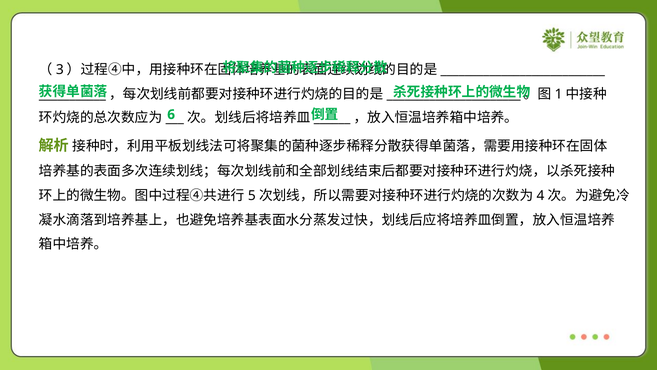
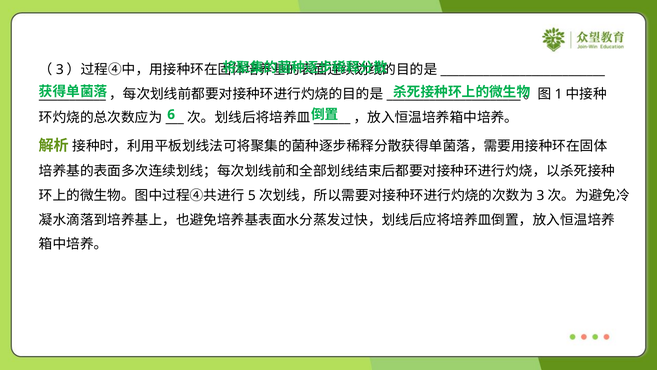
4 at (540, 195): 4 -> 3
